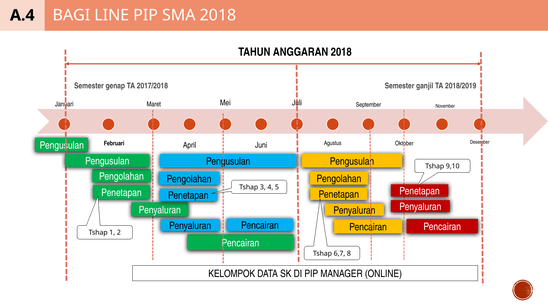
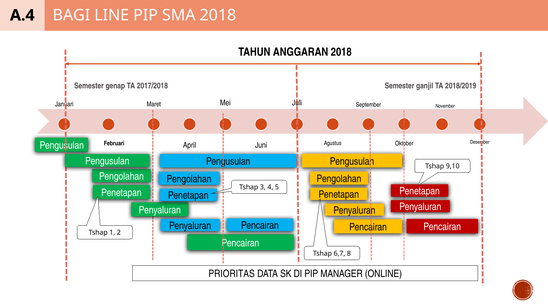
KELOMPOK: KELOMPOK -> PRIORITAS
